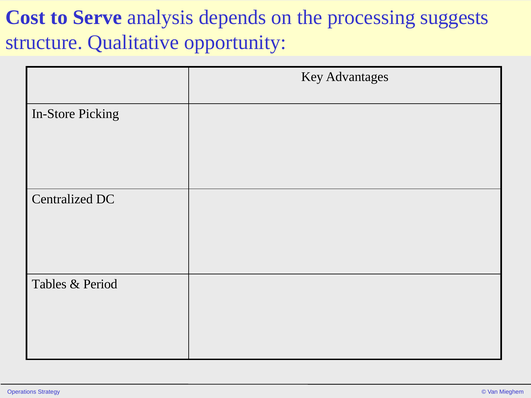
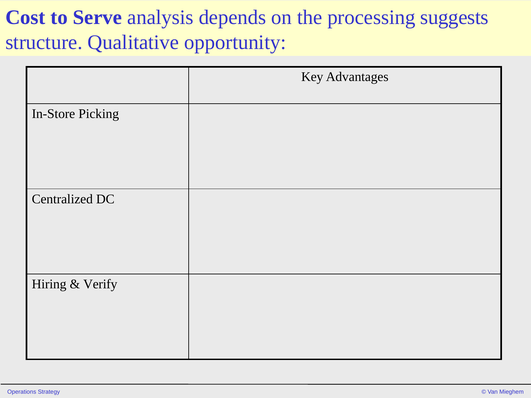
Tables: Tables -> Hiring
Period: Period -> Verify
